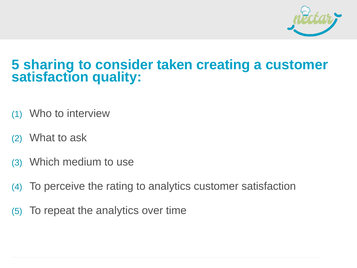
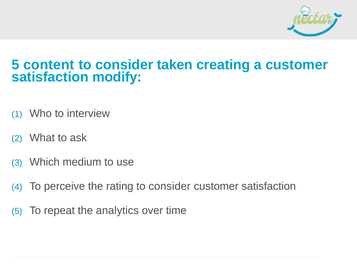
sharing: sharing -> content
quality: quality -> modify
rating to analytics: analytics -> consider
